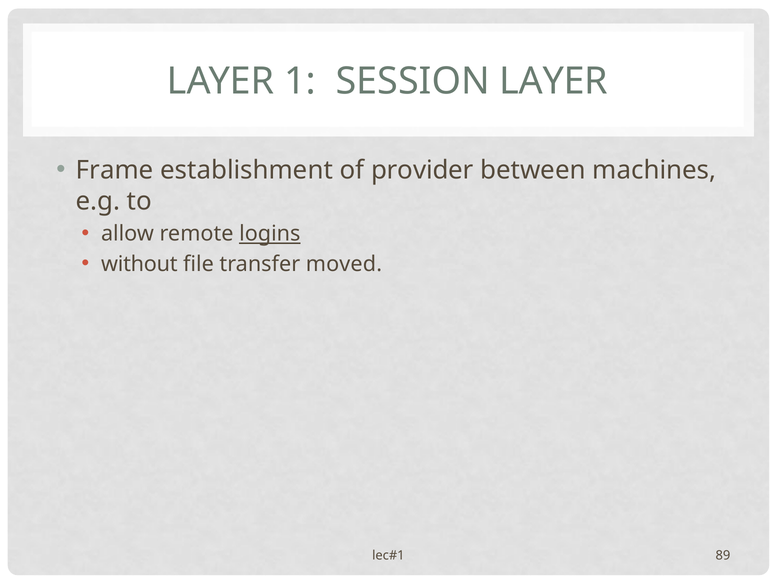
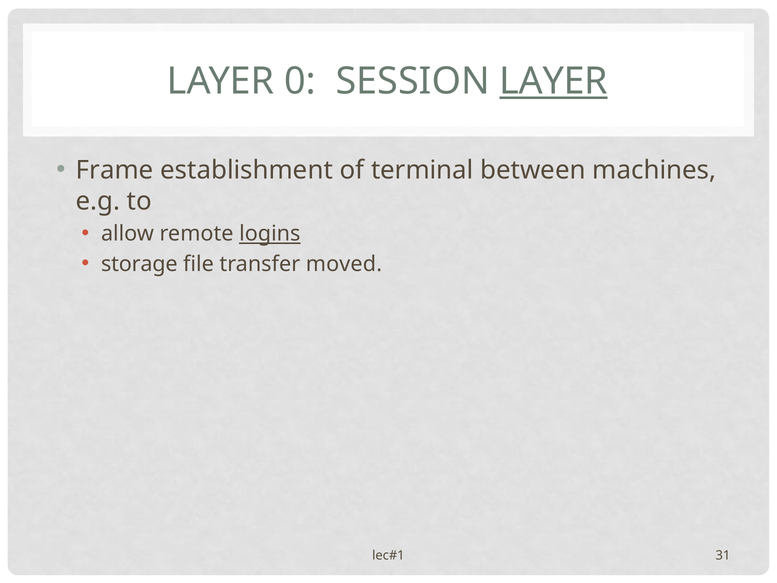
1: 1 -> 0
LAYER at (554, 81) underline: none -> present
provider: provider -> terminal
without: without -> storage
89: 89 -> 31
